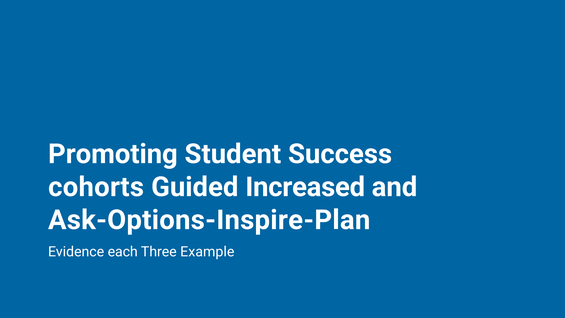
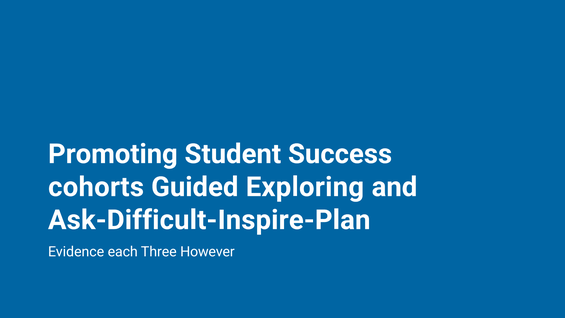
Increased: Increased -> Exploring
Ask-Options-Inspire-Plan: Ask-Options-Inspire-Plan -> Ask-Difficult-Inspire-Plan
Example: Example -> However
